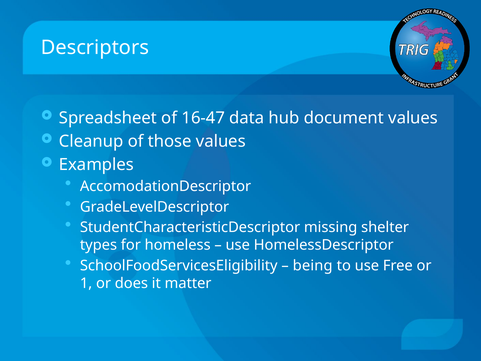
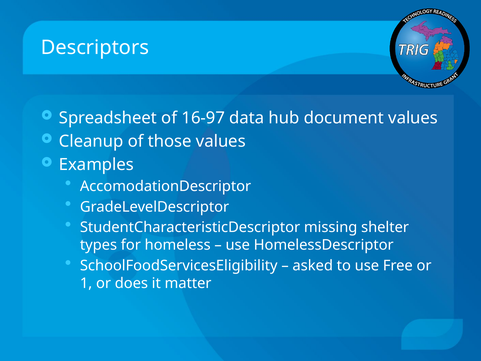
16-47: 16-47 -> 16-97
being: being -> asked
